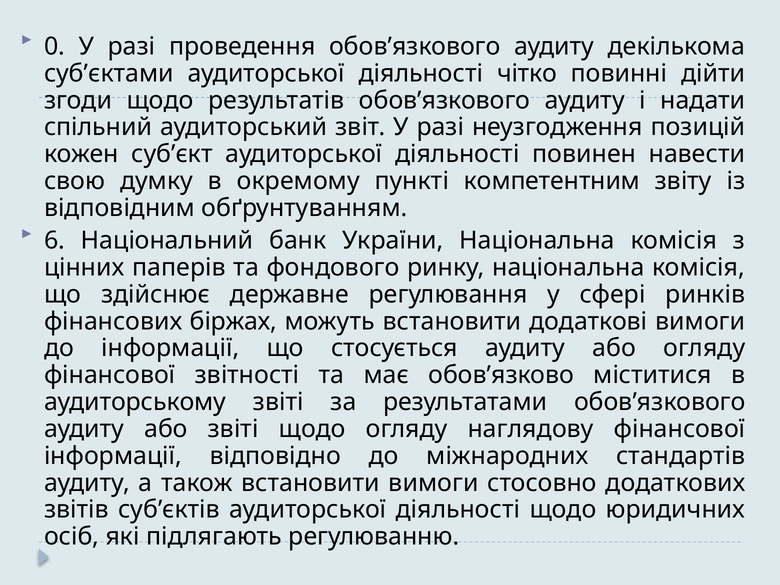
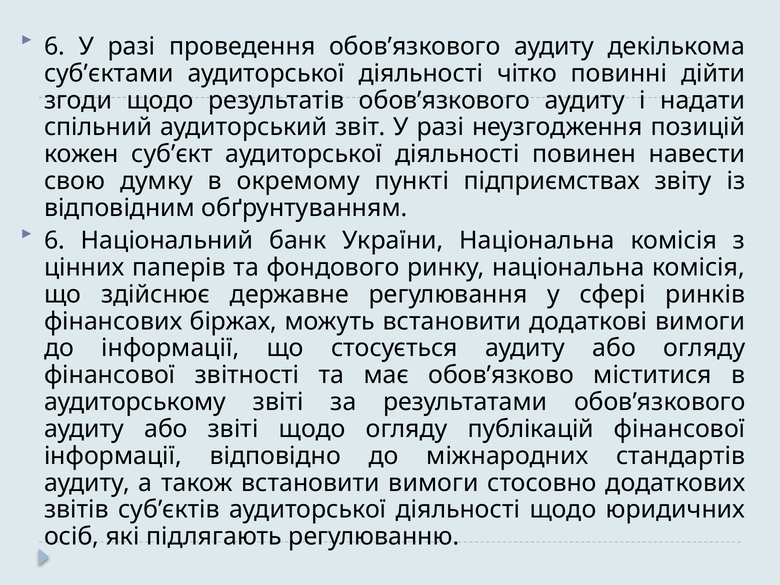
0 at (55, 47): 0 -> 6
компетентним: компетентним -> підприємствах
наглядову: наглядову -> публікацій
